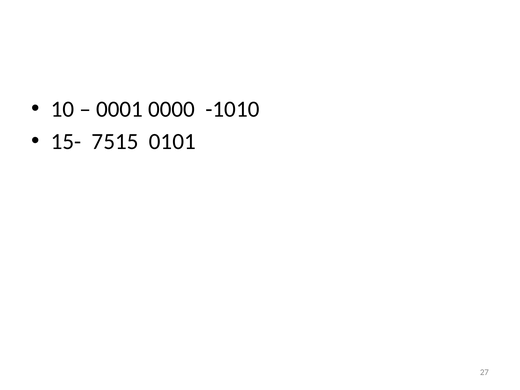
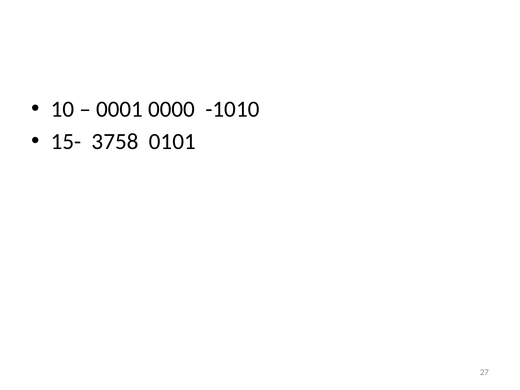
7515: 7515 -> 3758
